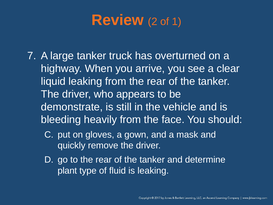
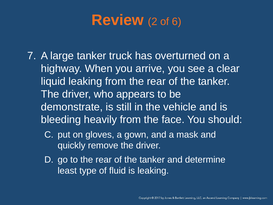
1: 1 -> 6
plant: plant -> least
